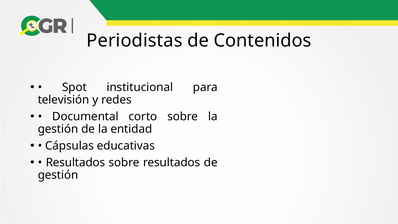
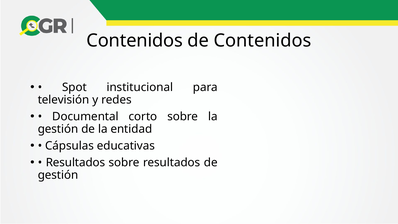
Periodistas at (134, 41): Periodistas -> Contenidos
